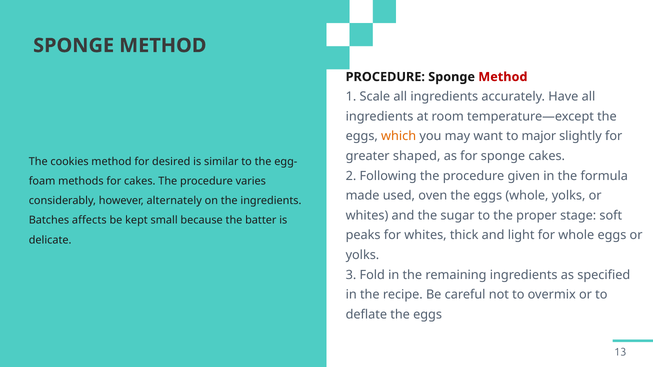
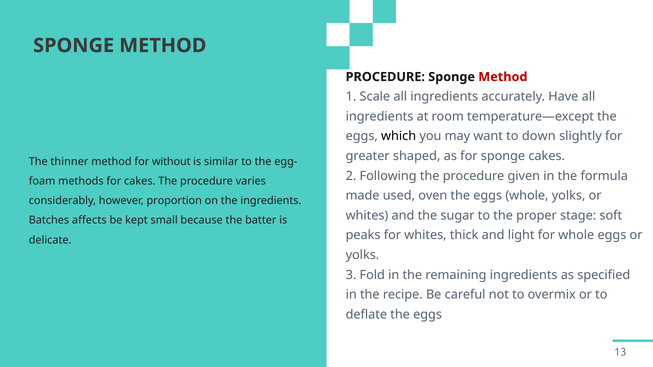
which colour: orange -> black
major: major -> down
cookies: cookies -> thinner
desired: desired -> without
alternately: alternately -> proportion
